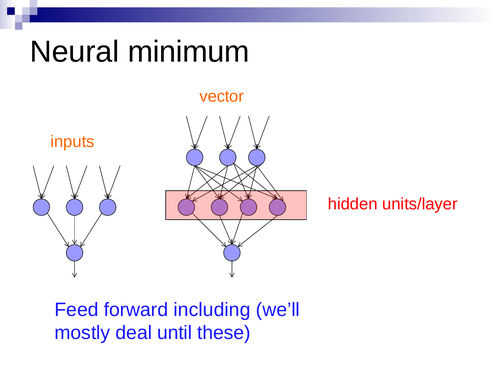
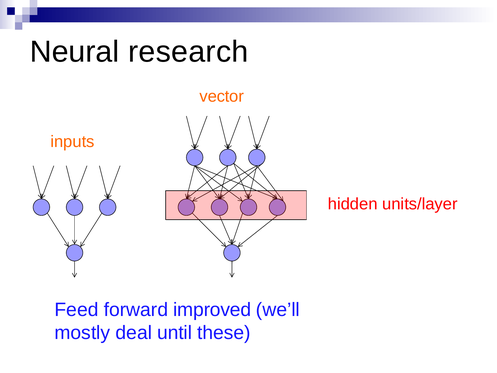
minimum: minimum -> research
including: including -> improved
